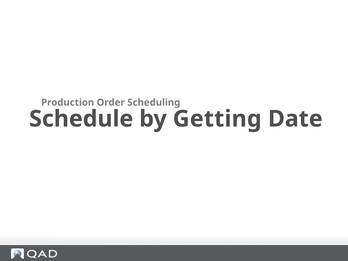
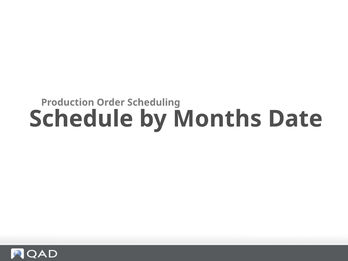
Getting: Getting -> Months
